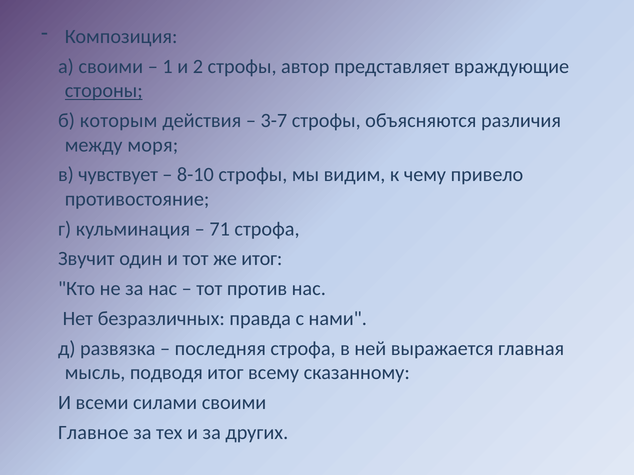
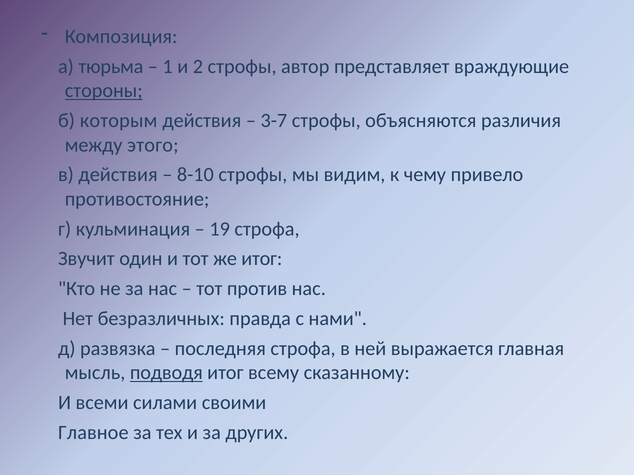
а своими: своими -> тюрьма
моря: моря -> этого
в чувствует: чувствует -> действия
71: 71 -> 19
подводя underline: none -> present
